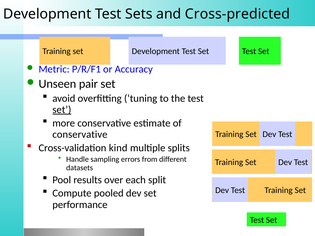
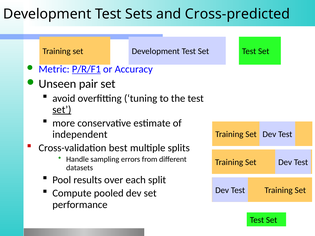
P/R/F1 underline: none -> present
conservative at (80, 135): conservative -> independent
kind: kind -> best
